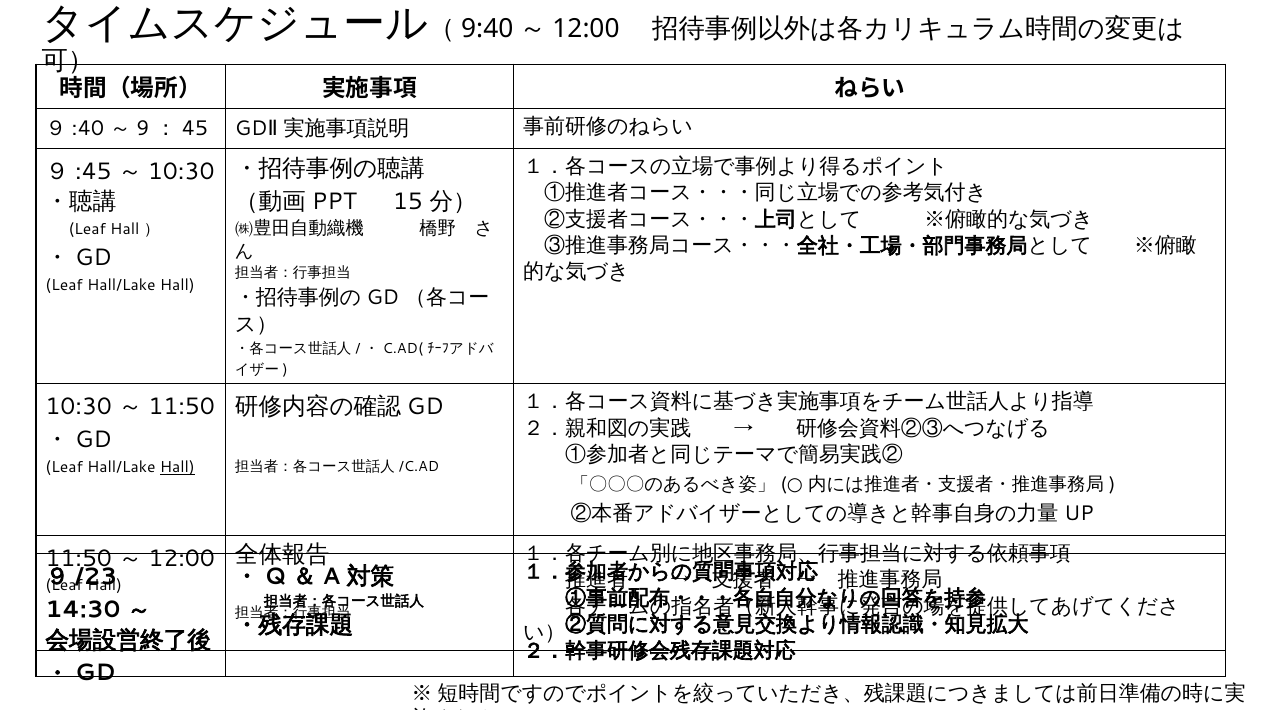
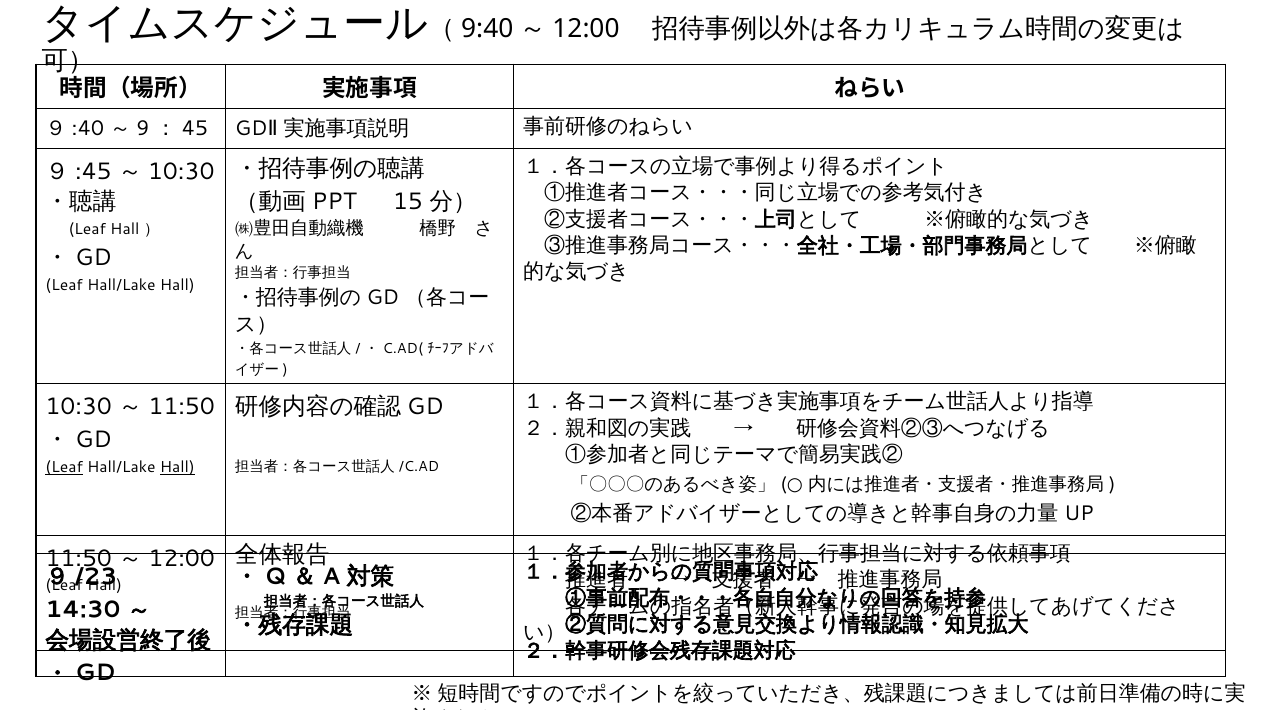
Leaf at (64, 467) underline: none -> present
